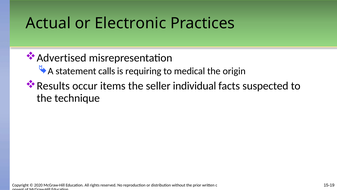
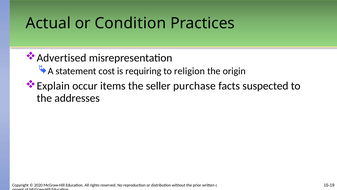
Electronic: Electronic -> Condition
calls: calls -> cost
medical: medical -> religion
Results: Results -> Explain
individual: individual -> purchase
technique: technique -> addresses
